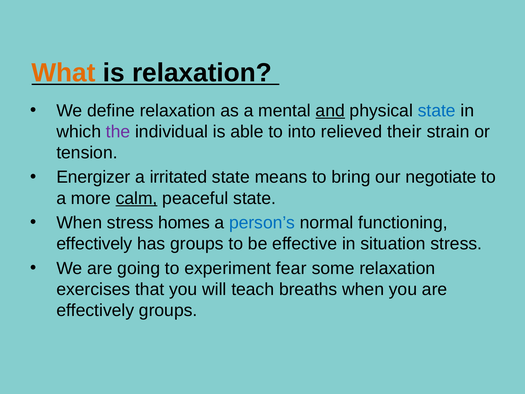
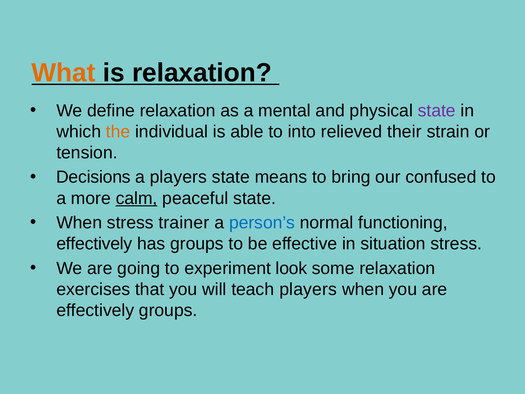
and underline: present -> none
state at (437, 111) colour: blue -> purple
the colour: purple -> orange
Energizer: Energizer -> Decisions
a irritated: irritated -> players
negotiate: negotiate -> confused
homes: homes -> trainer
fear: fear -> look
teach breaths: breaths -> players
